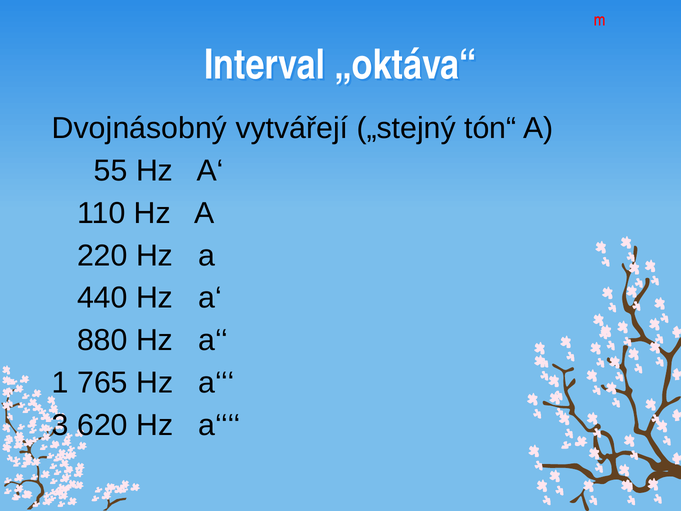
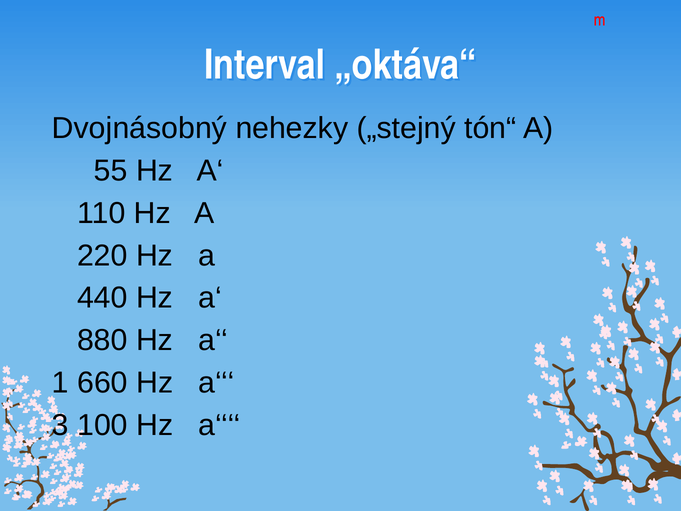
vytvářejí: vytvářejí -> nehezky
765: 765 -> 660
620: 620 -> 100
